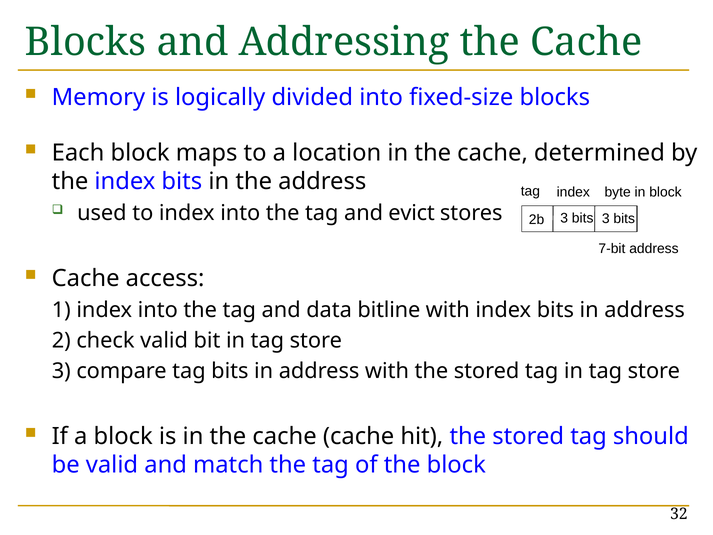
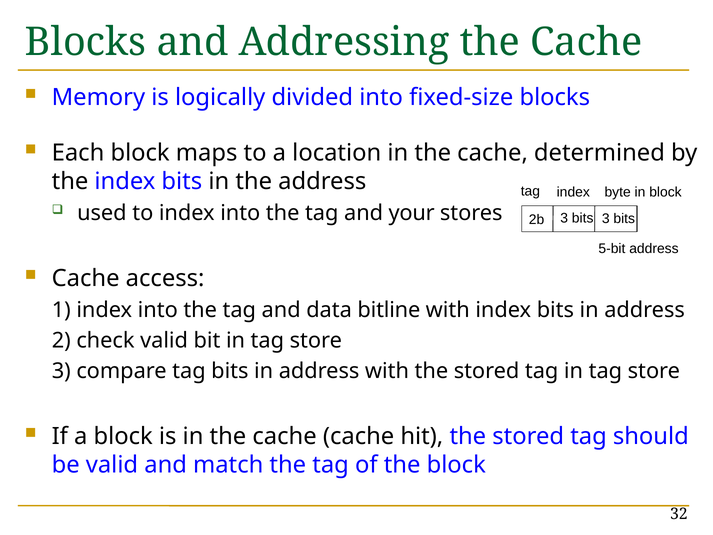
evict: evict -> your
7-bit: 7-bit -> 5-bit
